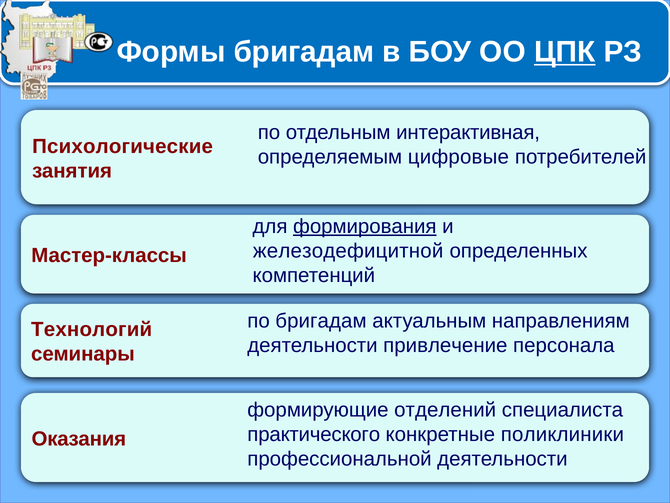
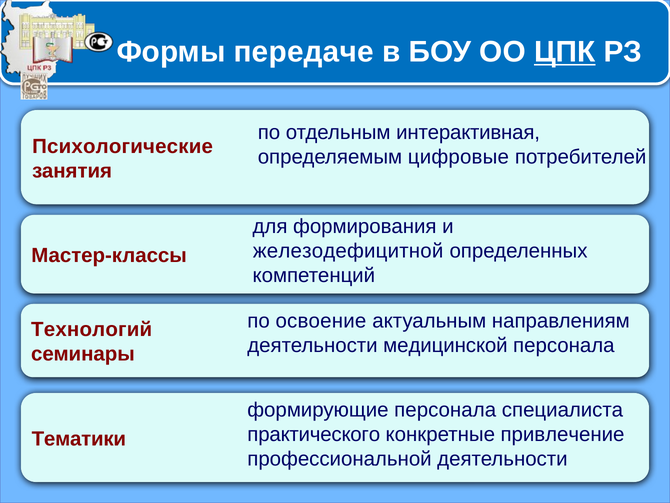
Формы бригадам: бригадам -> передаче
формирования underline: present -> none
по бригадам: бригадам -> освоение
привлечение: привлечение -> медицинской
формирующие отделений: отделений -> персонала
поликлиники: поликлиники -> привлечение
Оказания: Оказания -> Тематики
